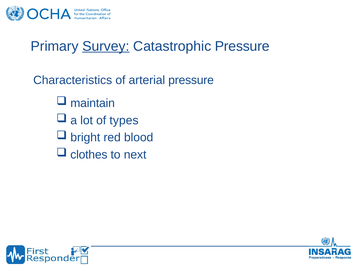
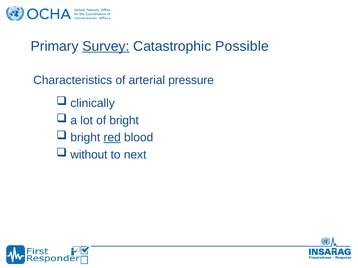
Catastrophic Pressure: Pressure -> Possible
maintain: maintain -> clinically
of types: types -> bright
red underline: none -> present
clothes: clothes -> without
